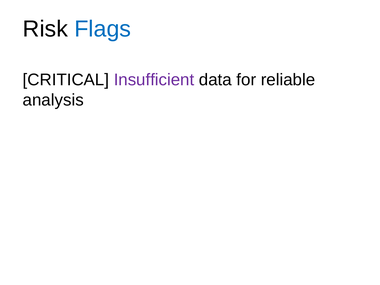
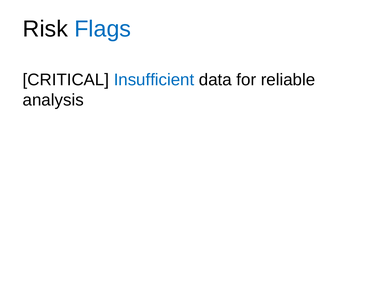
Insufficient colour: purple -> blue
